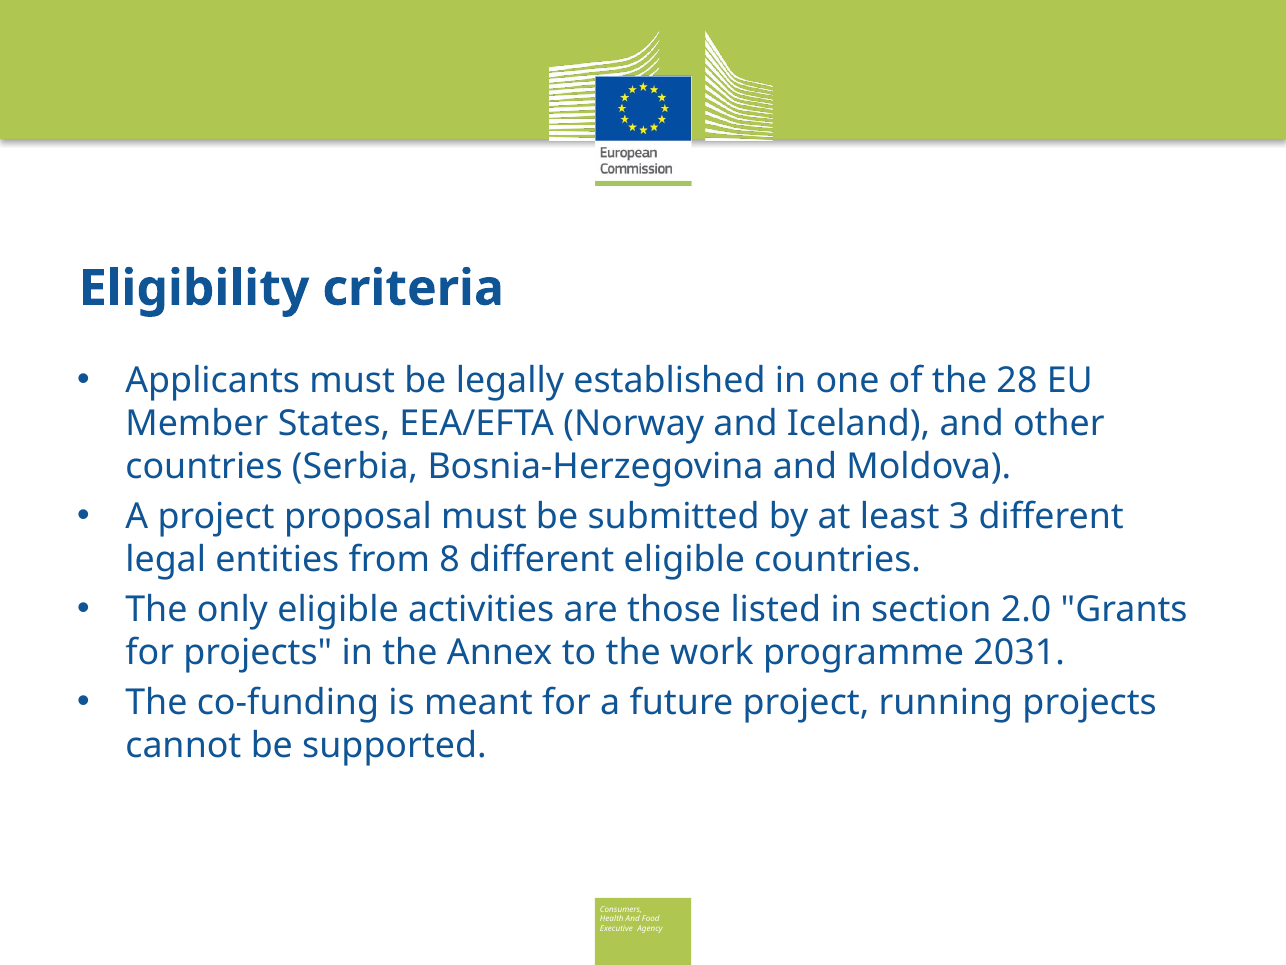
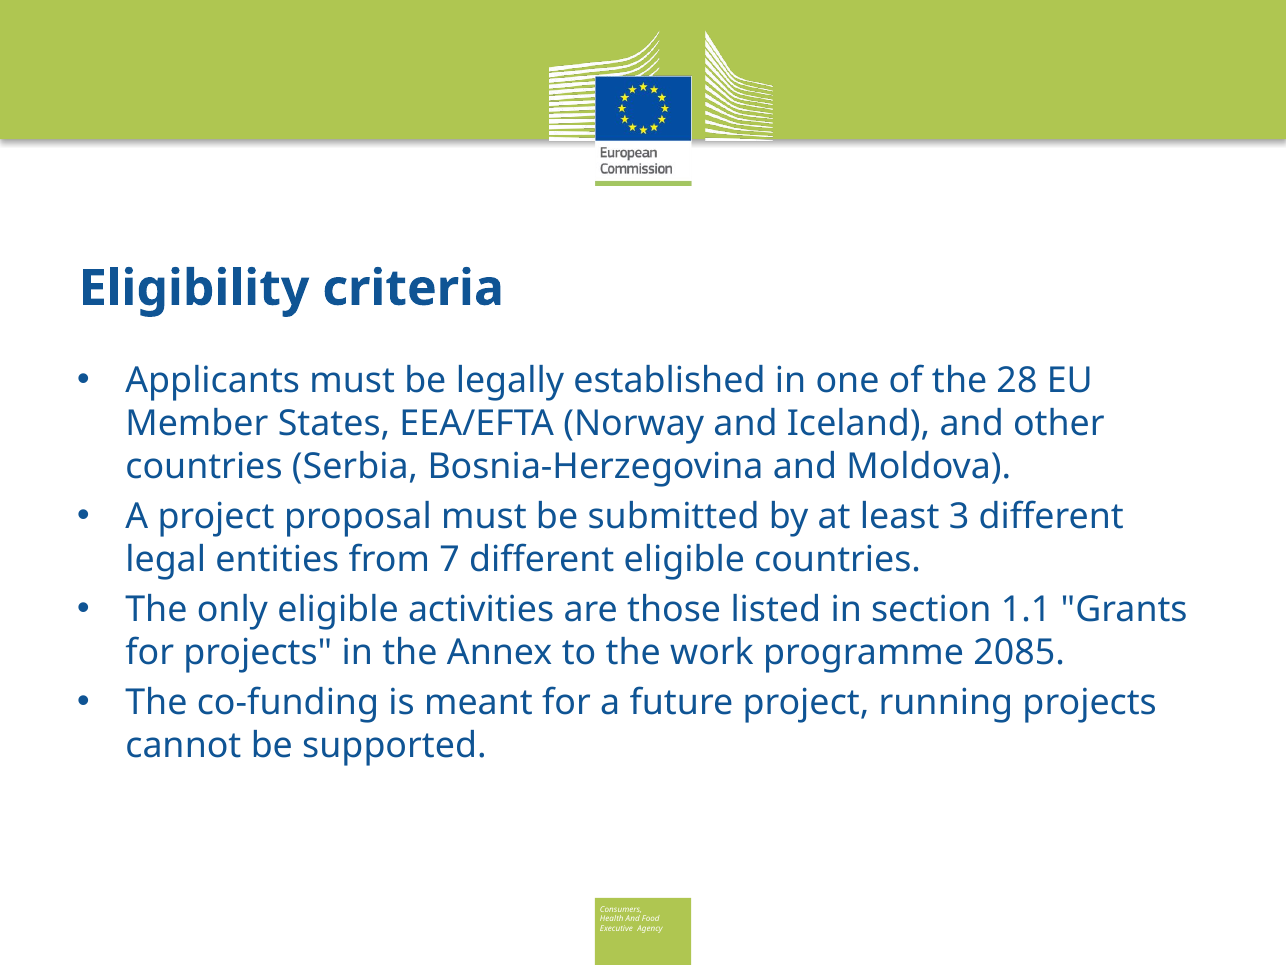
8: 8 -> 7
2.0: 2.0 -> 1.1
2031: 2031 -> 2085
